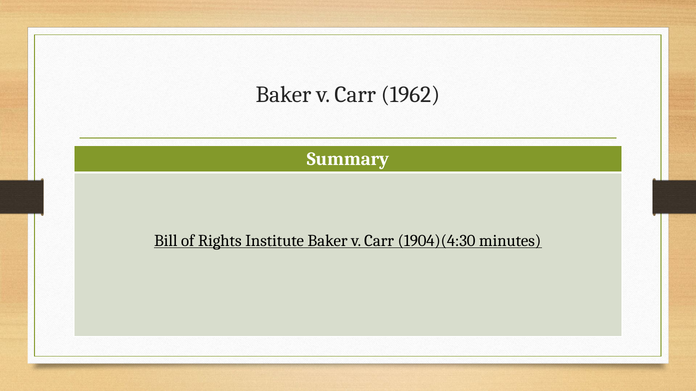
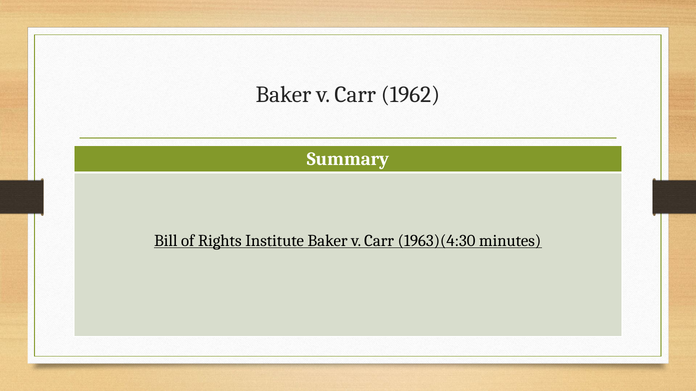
1904)(4:30: 1904)(4:30 -> 1963)(4:30
